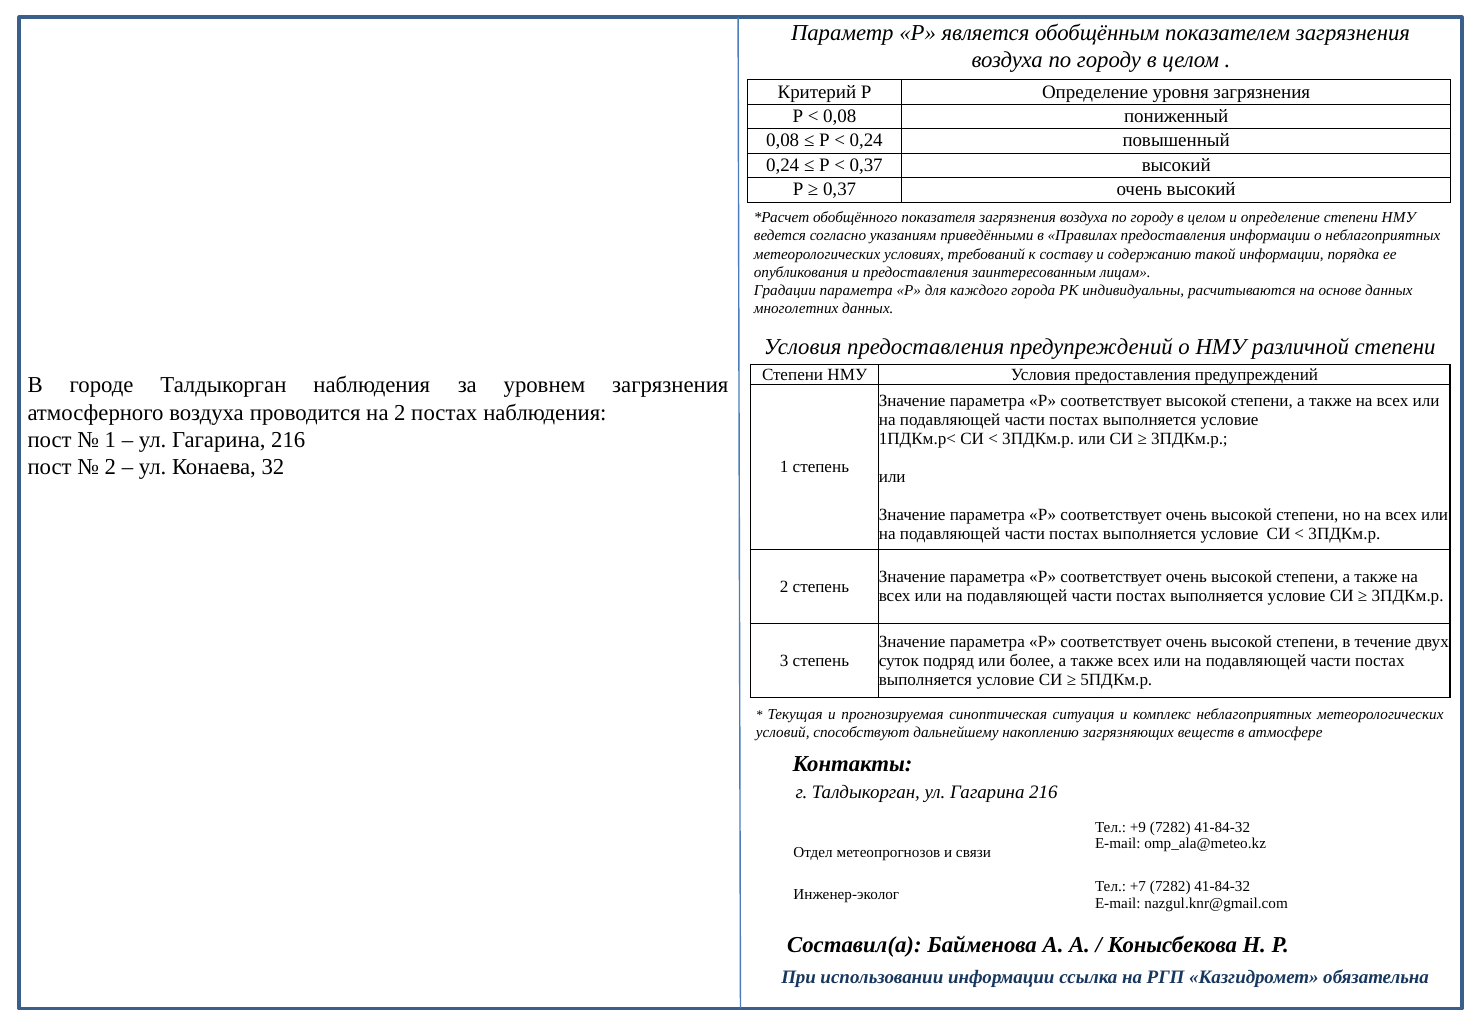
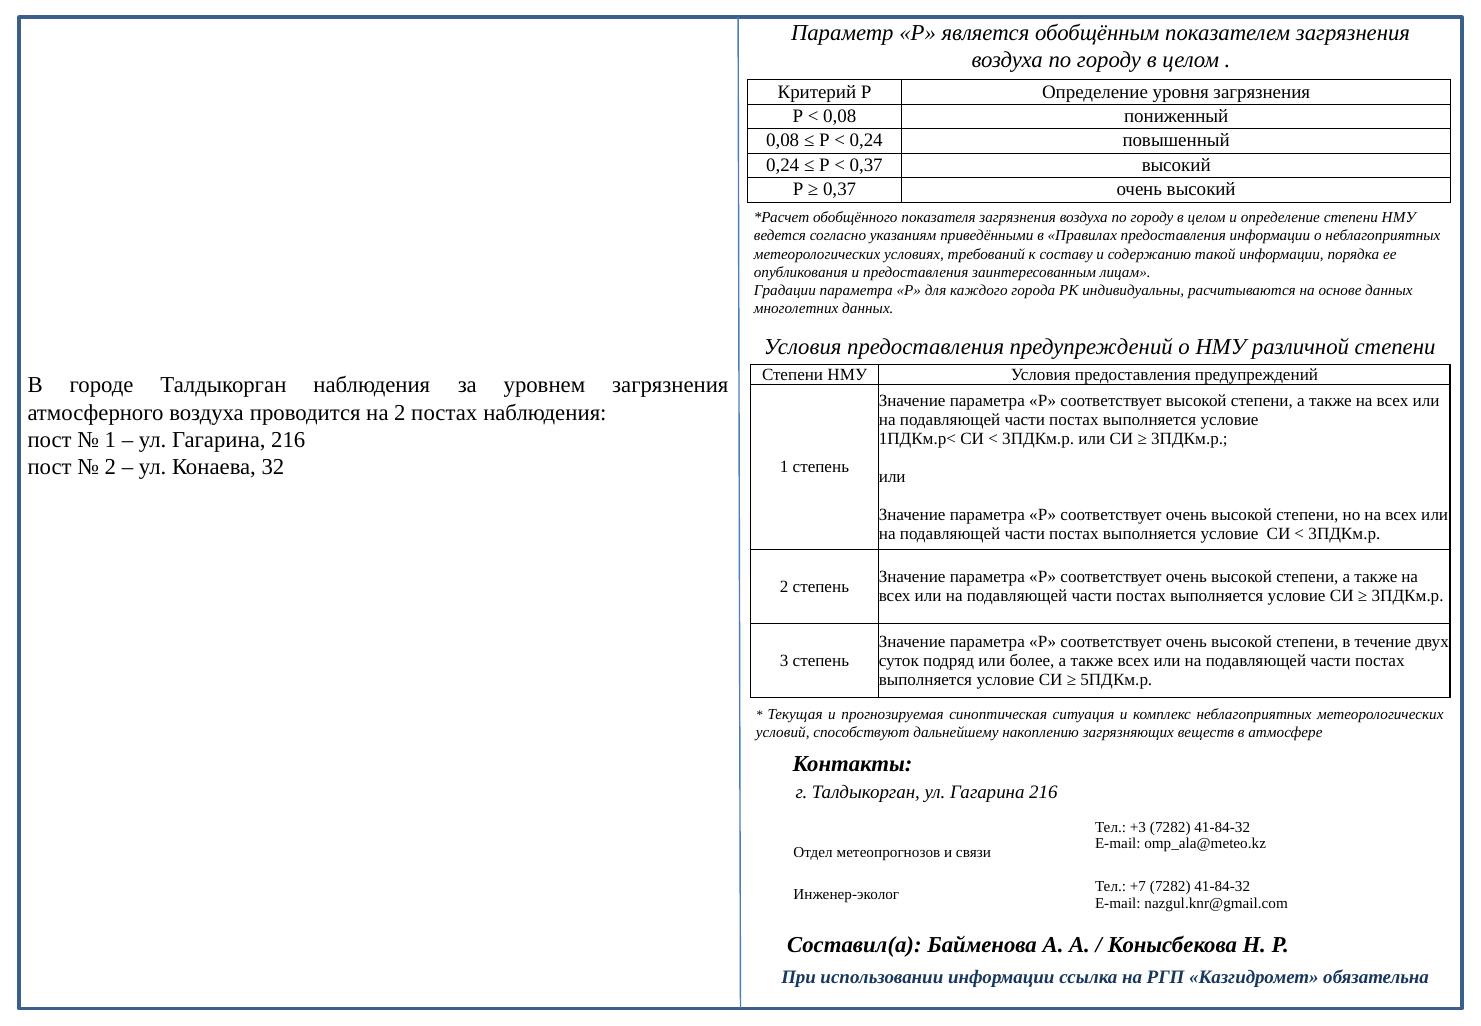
+9: +9 -> +3
